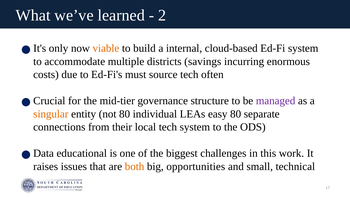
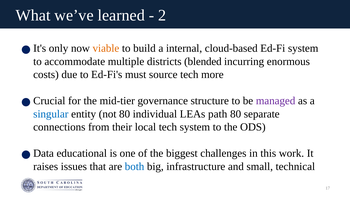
savings: savings -> blended
often: often -> more
singular colour: orange -> blue
easy: easy -> path
both colour: orange -> blue
opportunities: opportunities -> infrastructure
